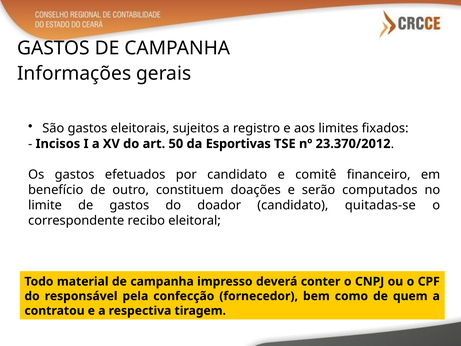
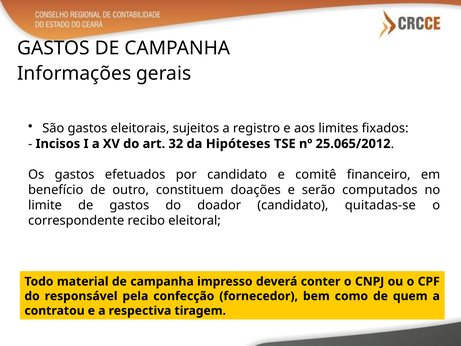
50: 50 -> 32
Esportivas: Esportivas -> Hipóteses
23.370/2012: 23.370/2012 -> 25.065/2012
